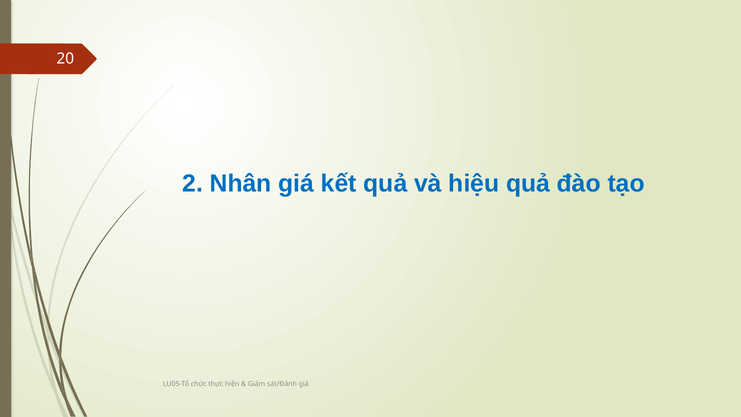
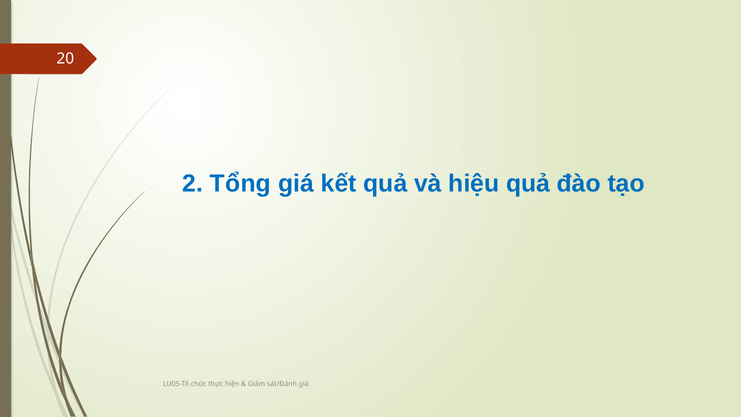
Nhân: Nhân -> Tổng
